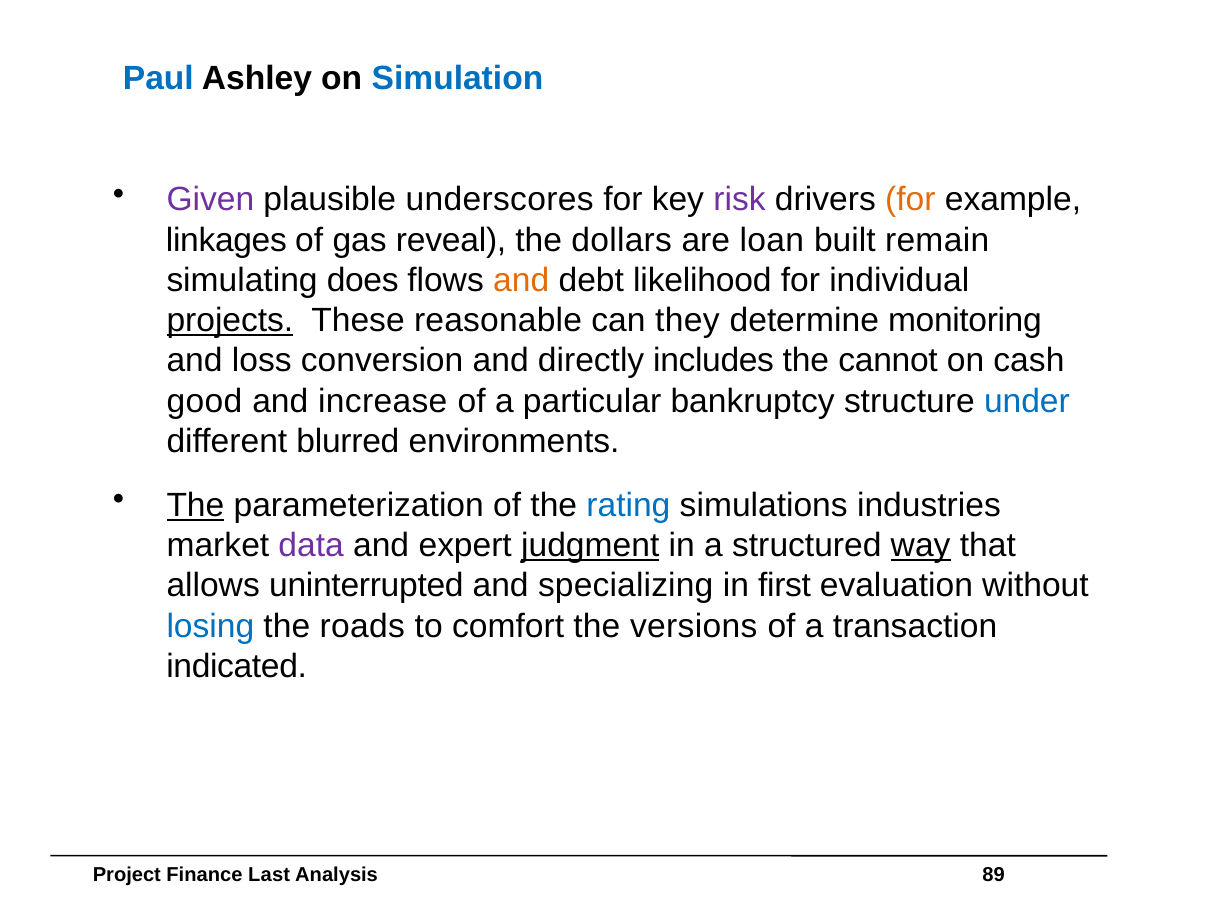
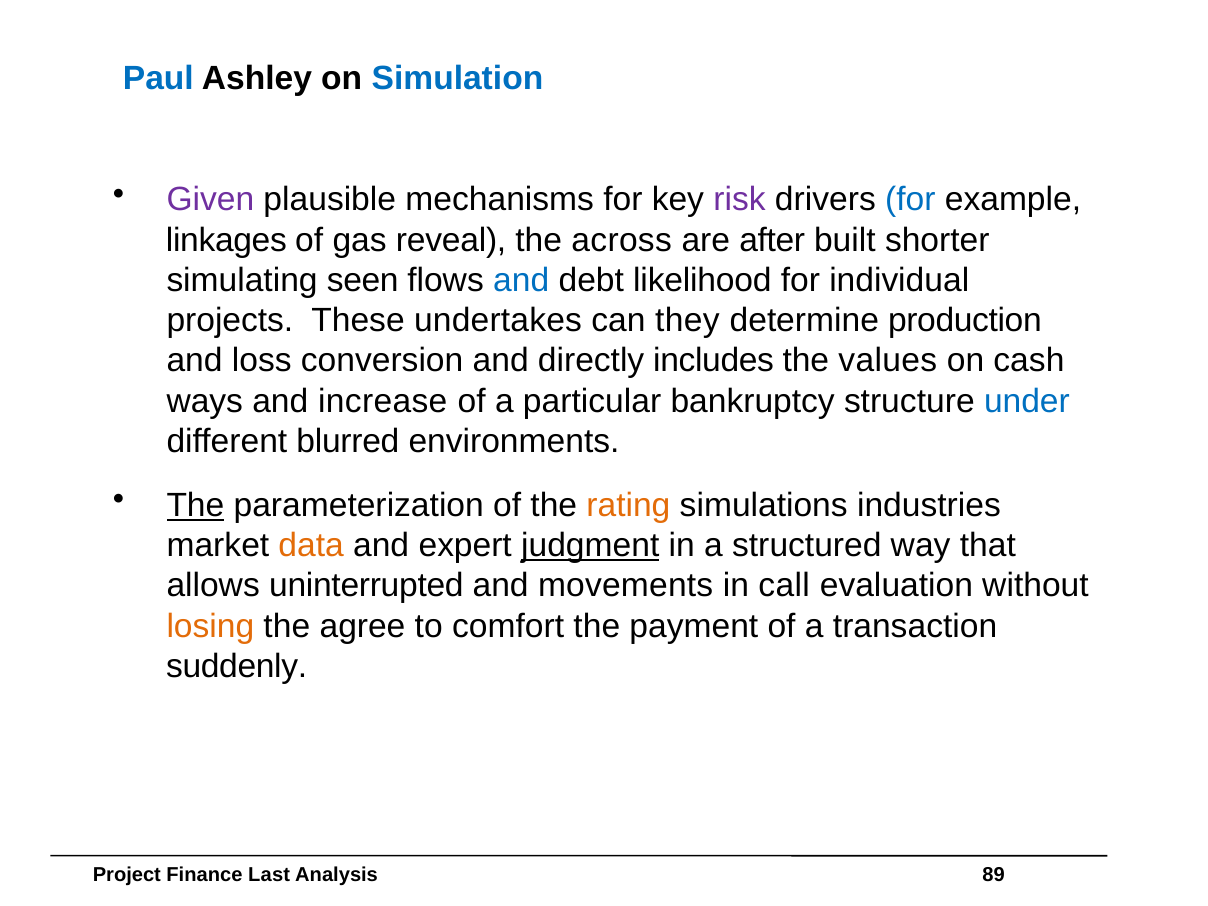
underscores: underscores -> mechanisms
for at (910, 200) colour: orange -> blue
dollars: dollars -> across
loan: loan -> after
remain: remain -> shorter
does: does -> seen
and at (521, 280) colour: orange -> blue
projects underline: present -> none
reasonable: reasonable -> undertakes
monitoring: monitoring -> production
cannot: cannot -> values
good: good -> ways
rating colour: blue -> orange
data colour: purple -> orange
way underline: present -> none
specializing: specializing -> movements
first: first -> call
losing colour: blue -> orange
roads: roads -> agree
versions: versions -> payment
indicated: indicated -> suddenly
